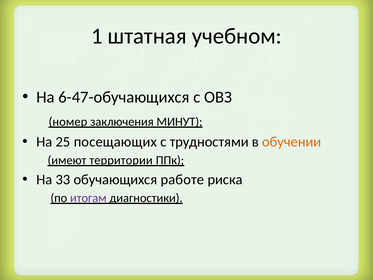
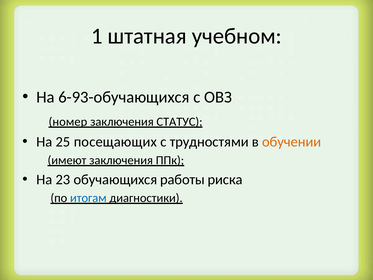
6-47-обучающихся: 6-47-обучающихся -> 6-93-обучающихся
МИНУТ: МИНУТ -> СТАТУС
имеют территории: территории -> заключения
33: 33 -> 23
работе: работе -> работы
итогам colour: purple -> blue
